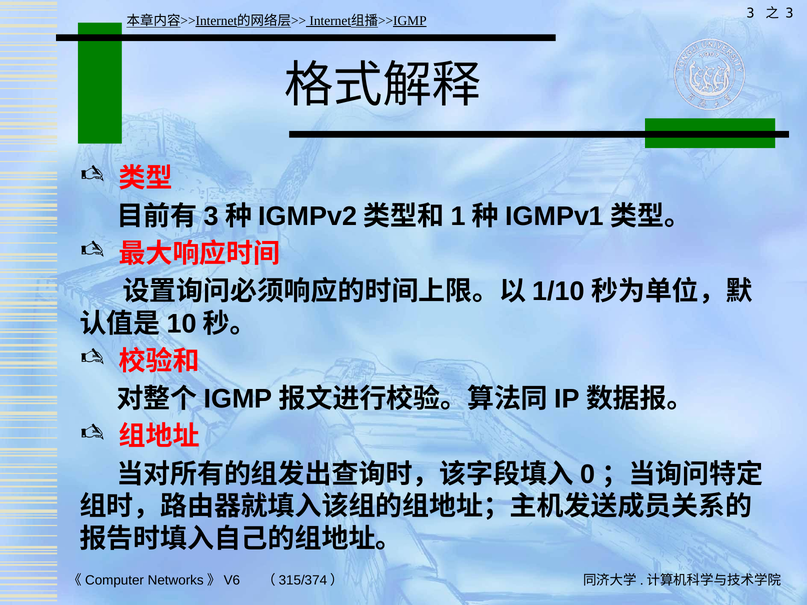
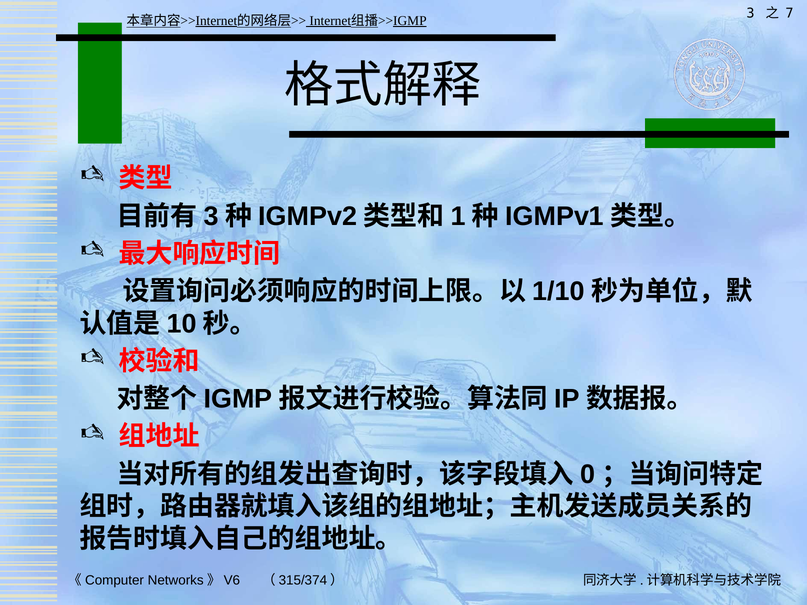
3 at (789, 13): 3 -> 7
